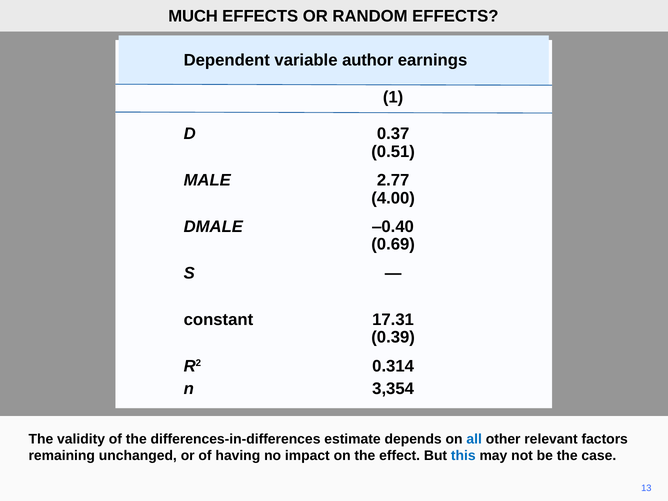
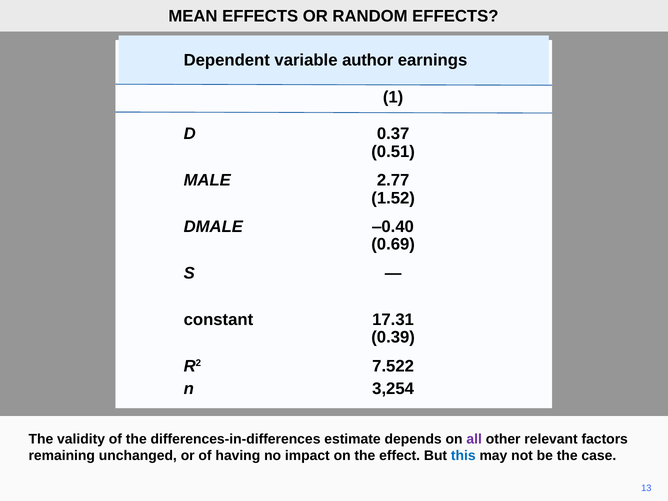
MUCH: MUCH -> MEAN
4.00: 4.00 -> 1.52
0.314: 0.314 -> 7.522
3,354: 3,354 -> 3,254
all colour: blue -> purple
